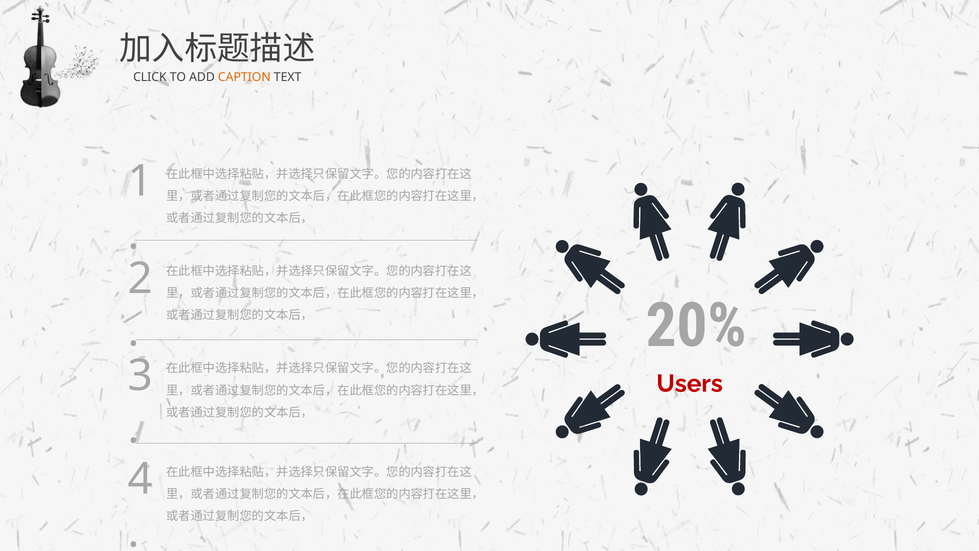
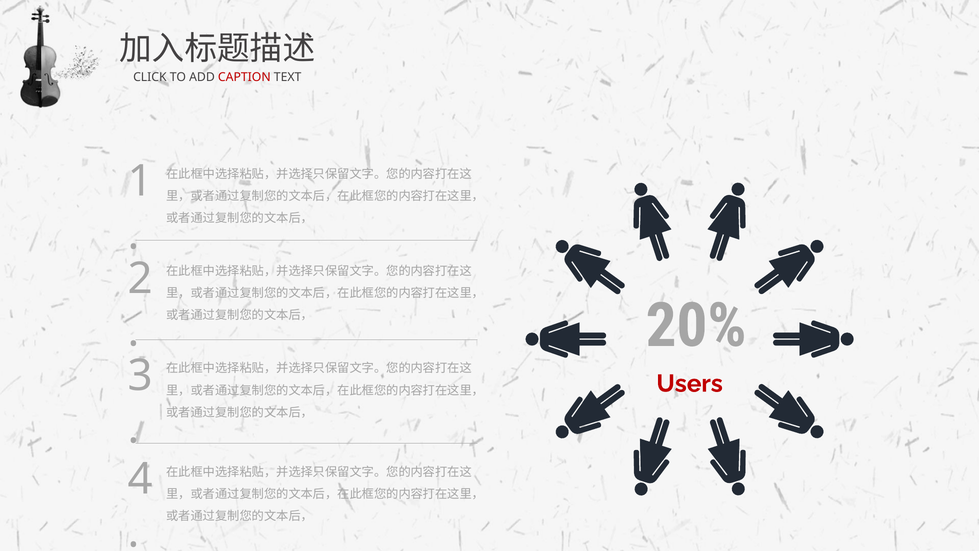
CAPTION colour: orange -> red
